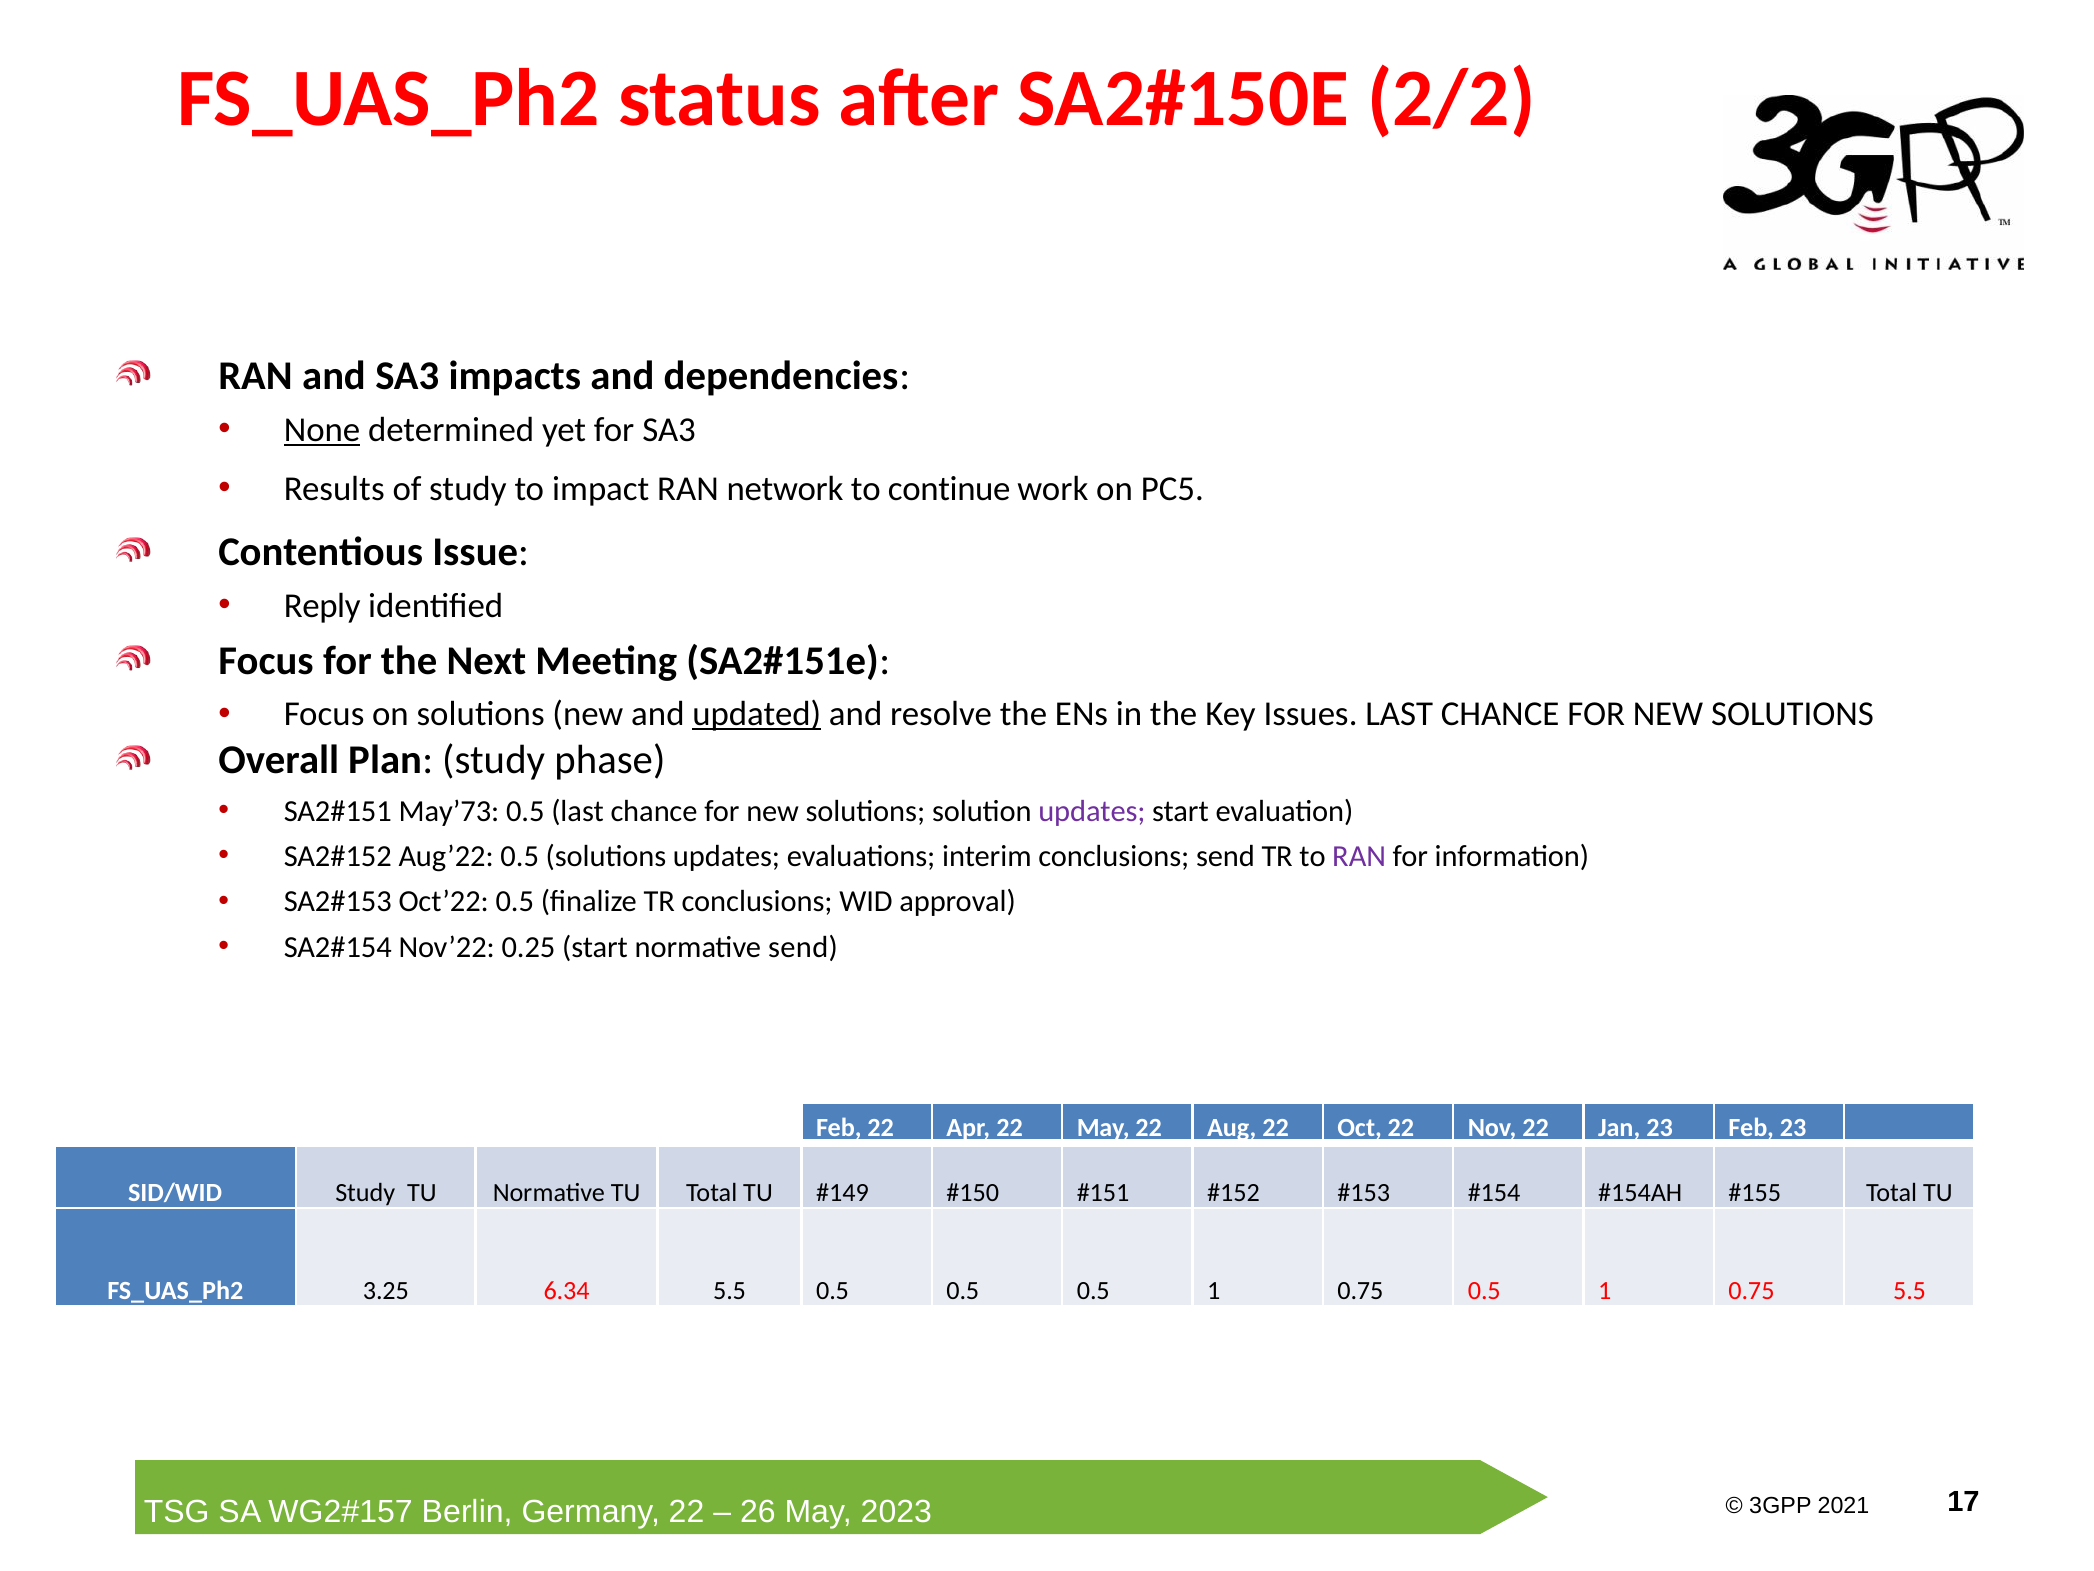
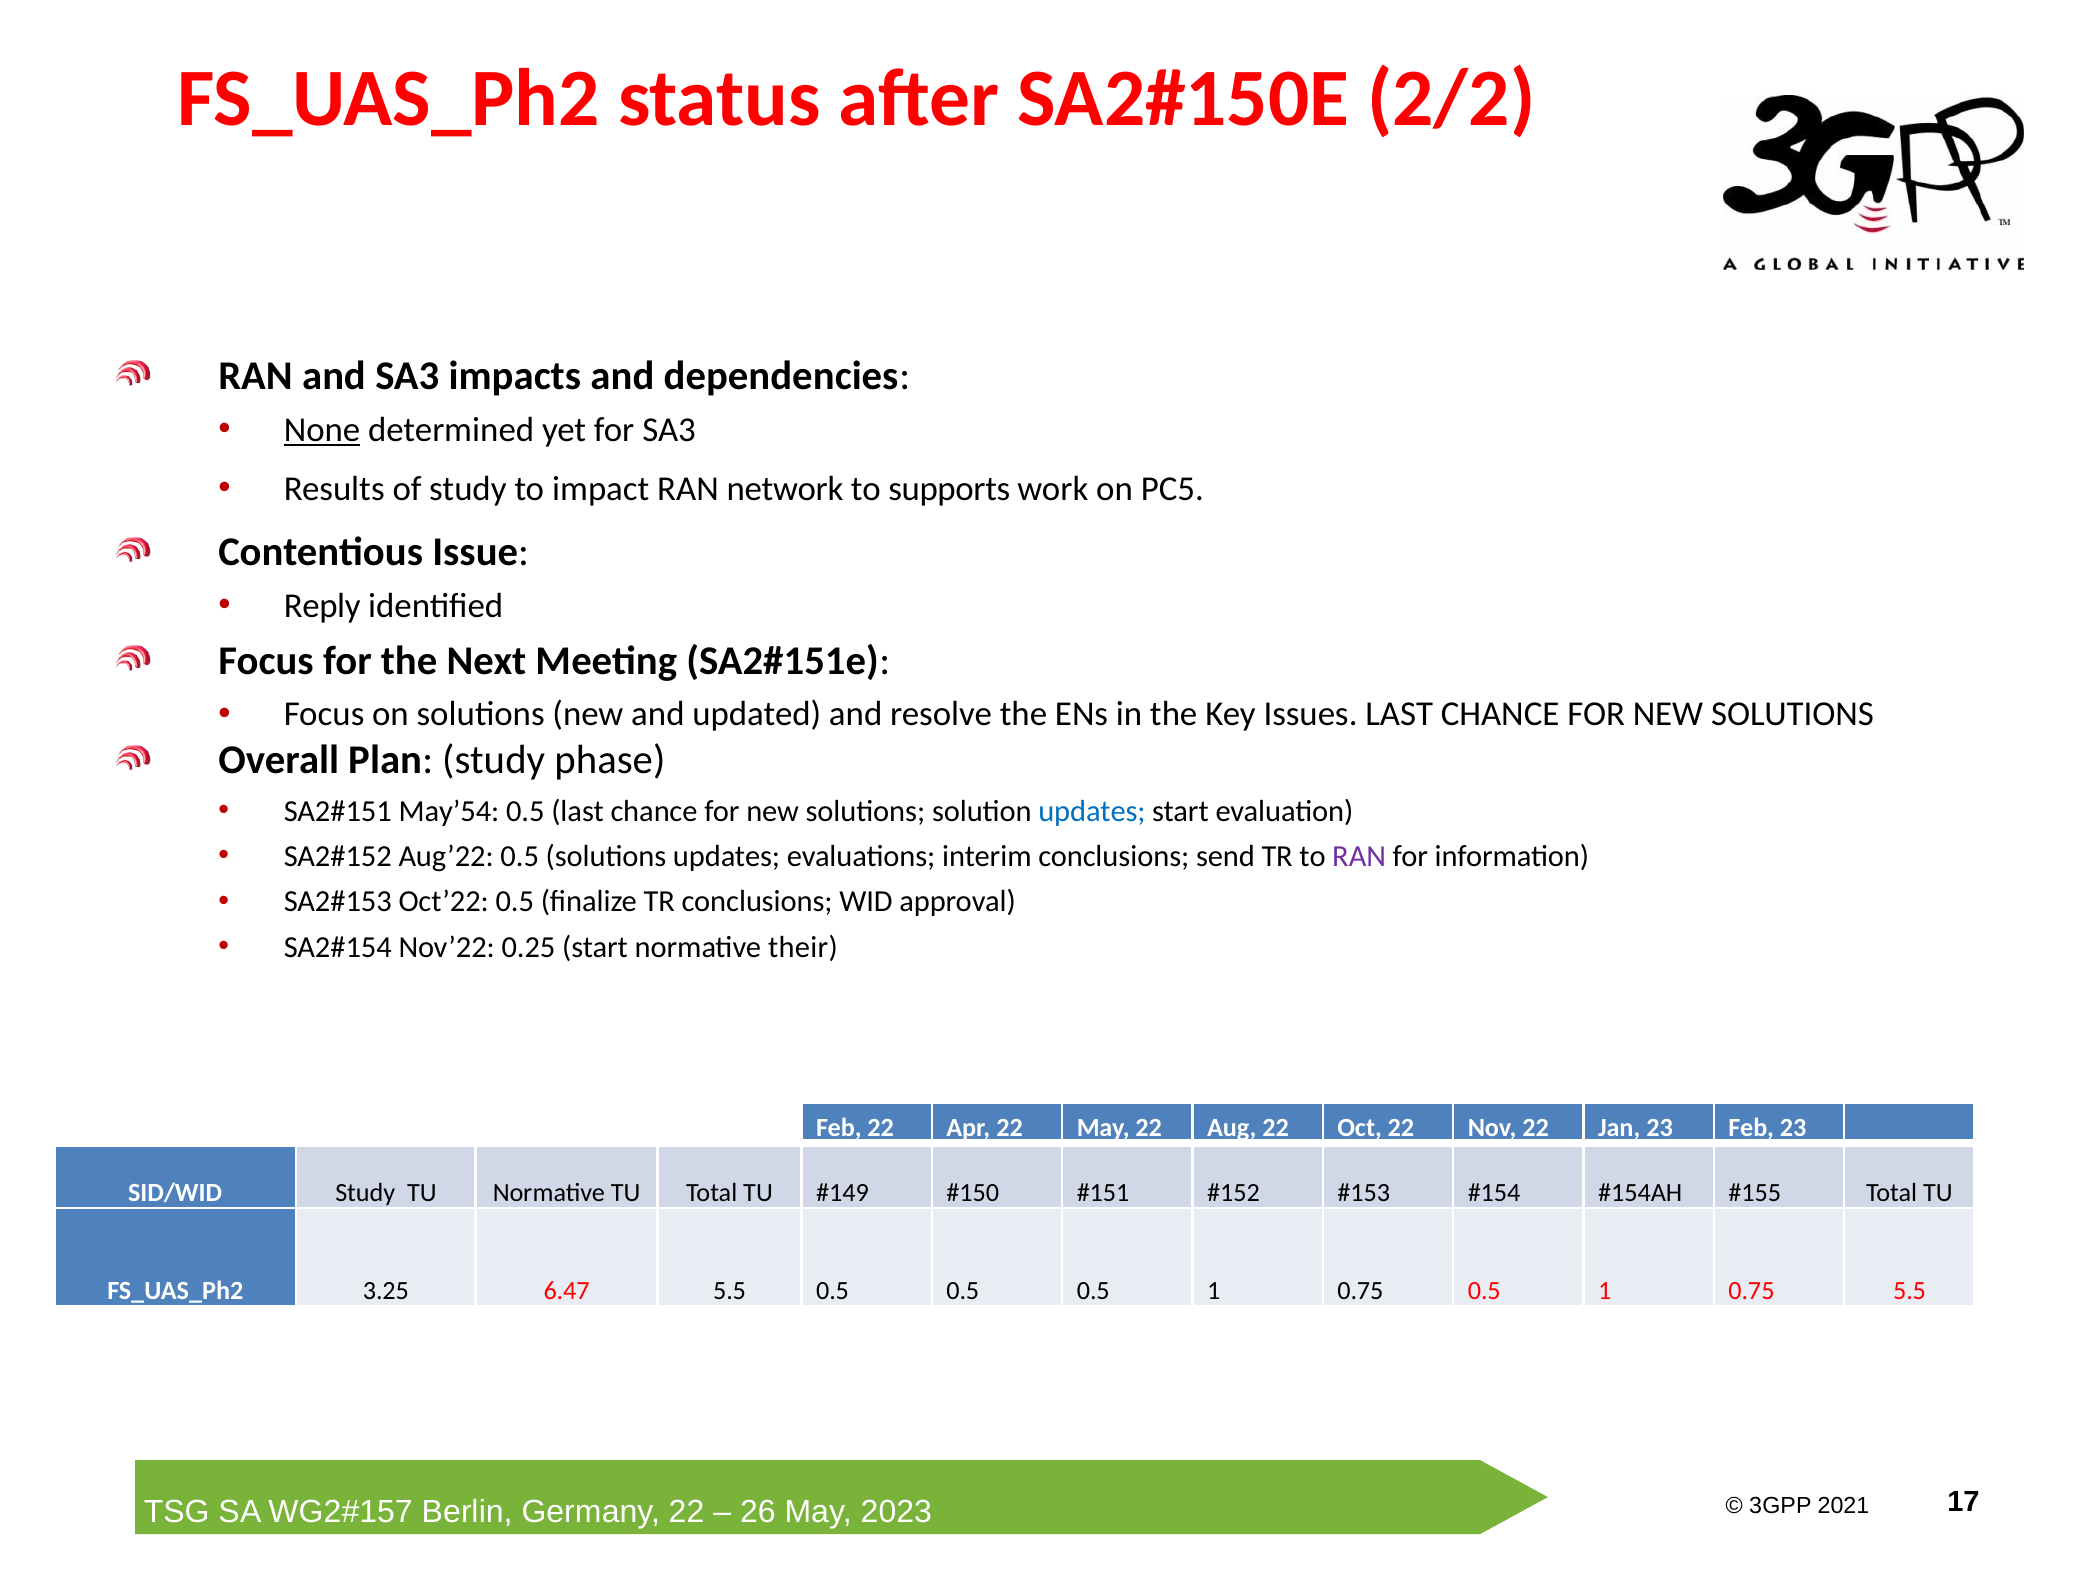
continue: continue -> supports
updated underline: present -> none
May’73: May’73 -> May’54
updates at (1092, 811) colour: purple -> blue
normative send: send -> their
6.34: 6.34 -> 6.47
